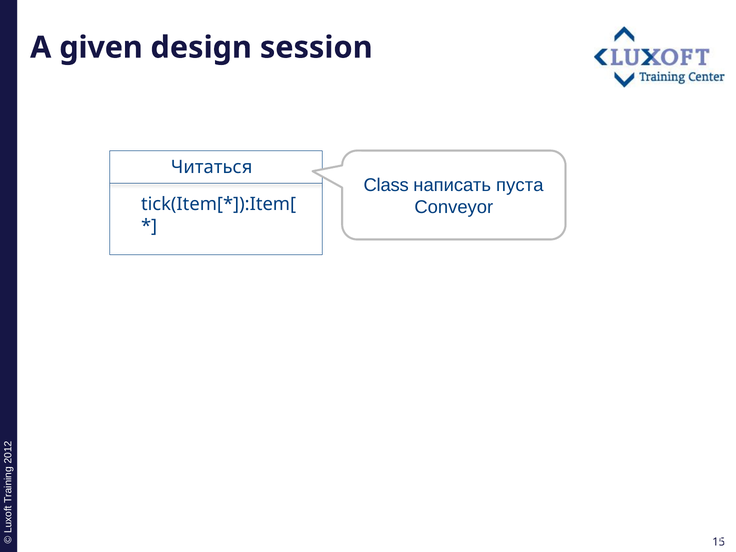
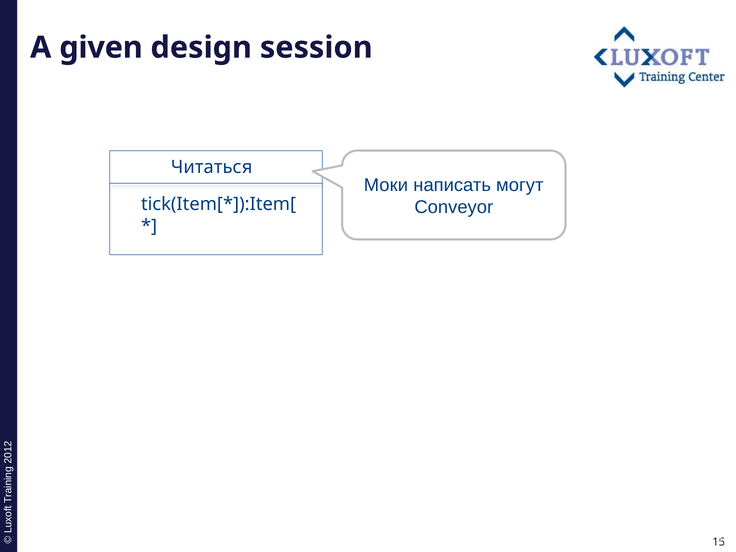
Class: Class -> Моки
пуста: пуста -> могут
